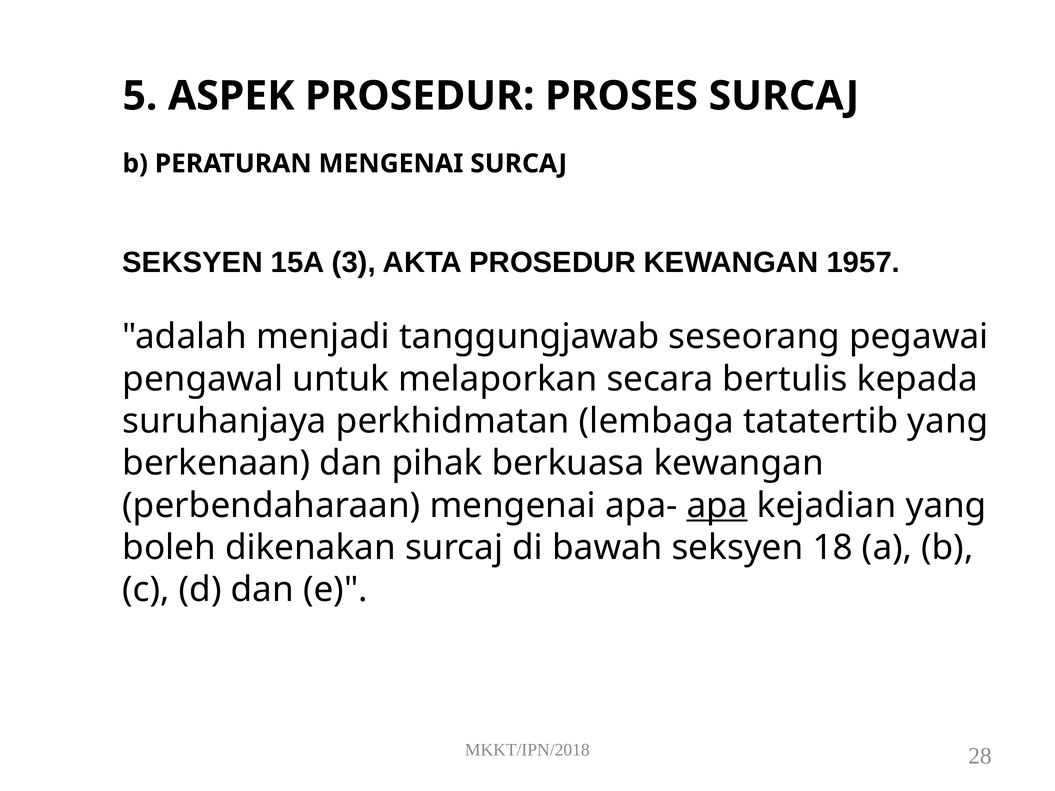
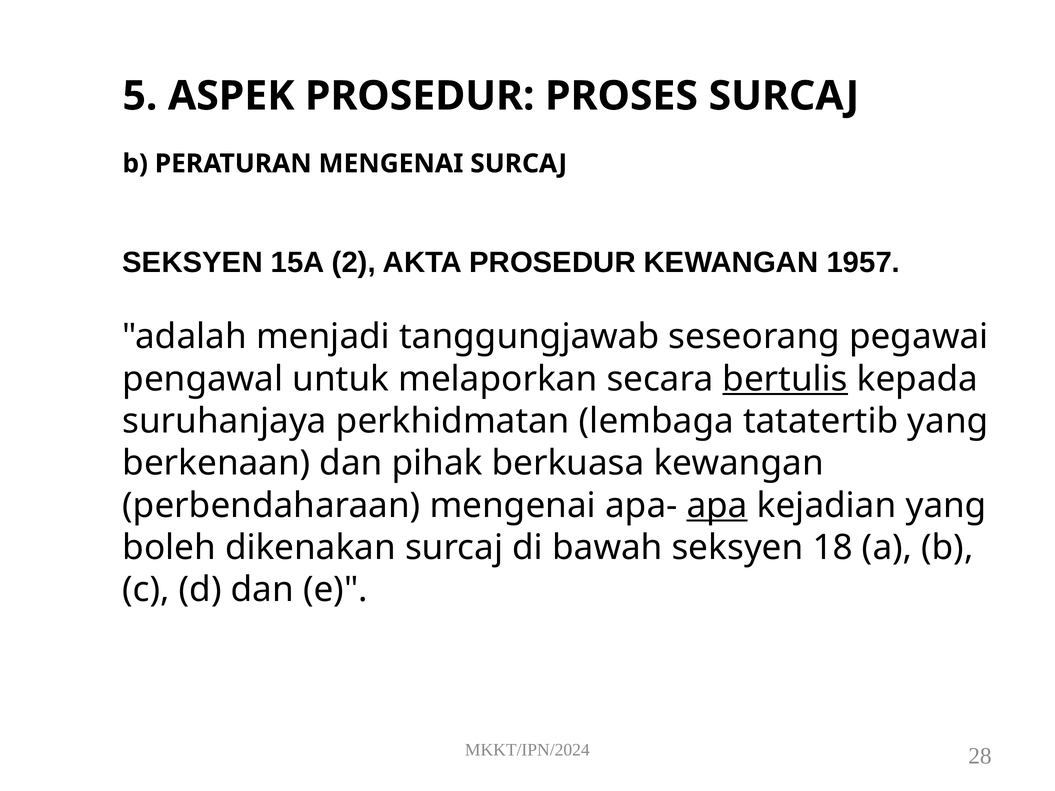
3: 3 -> 2
bertulis underline: none -> present
MKKT/IPN/2018: MKKT/IPN/2018 -> MKKT/IPN/2024
